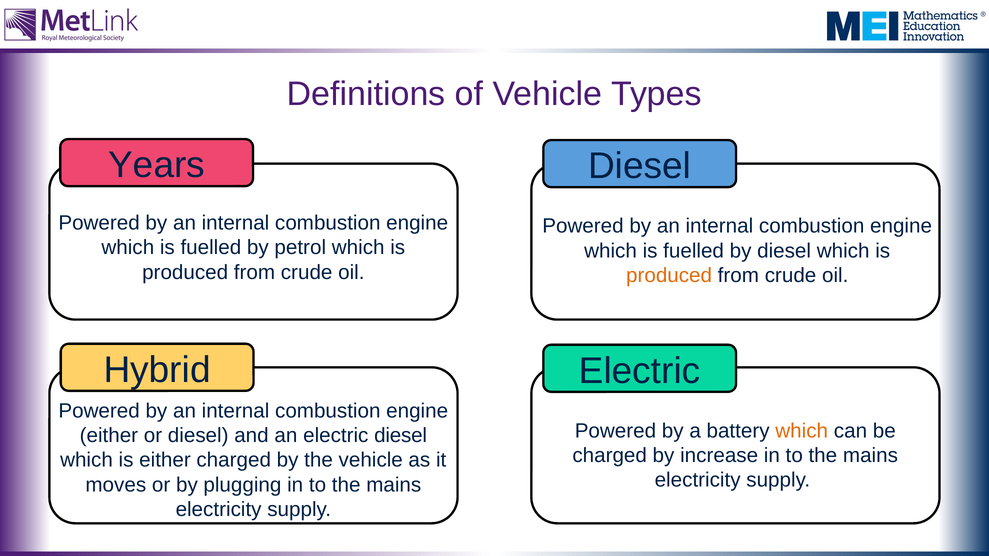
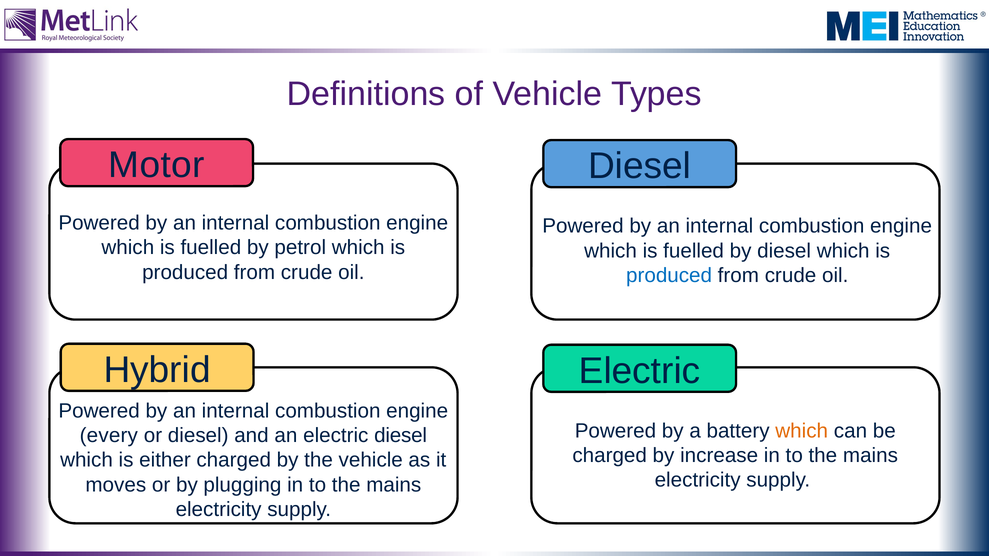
Years: Years -> Motor
produced at (669, 276) colour: orange -> blue
either at (109, 436): either -> every
